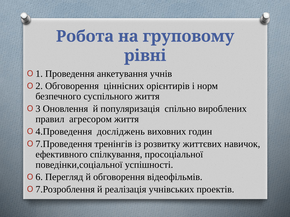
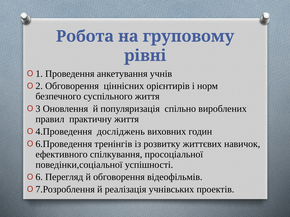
агресором: агресором -> практичну
7.Проведення: 7.Проведення -> 6.Проведення
